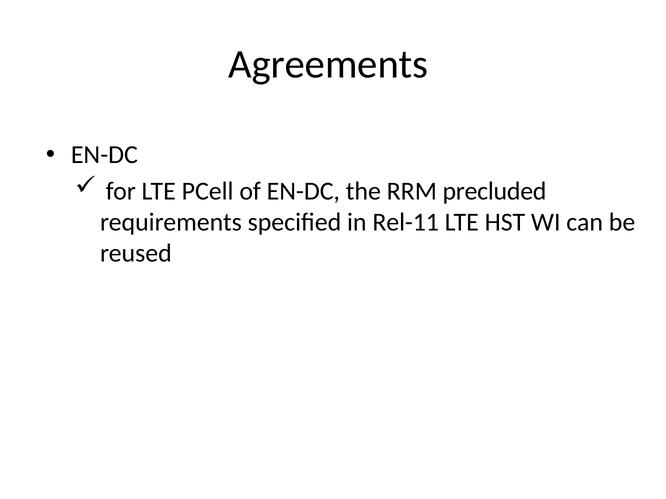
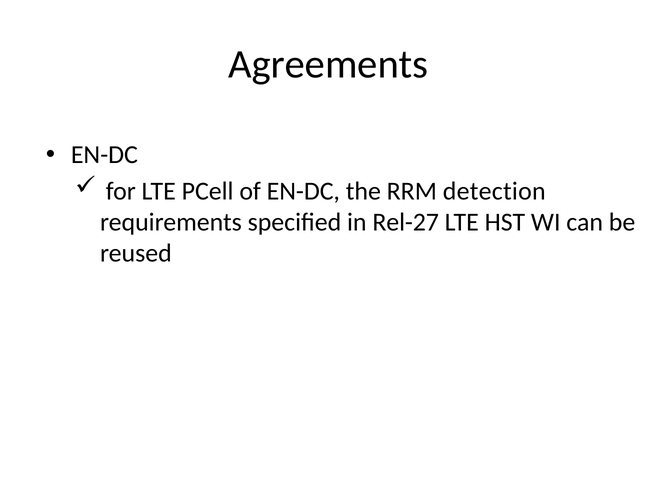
precluded: precluded -> detection
Rel-11: Rel-11 -> Rel-27
